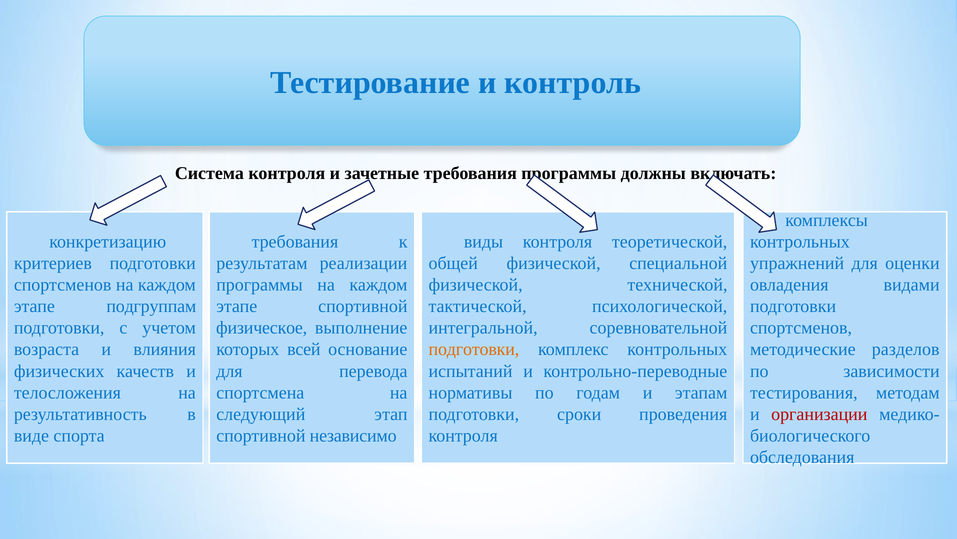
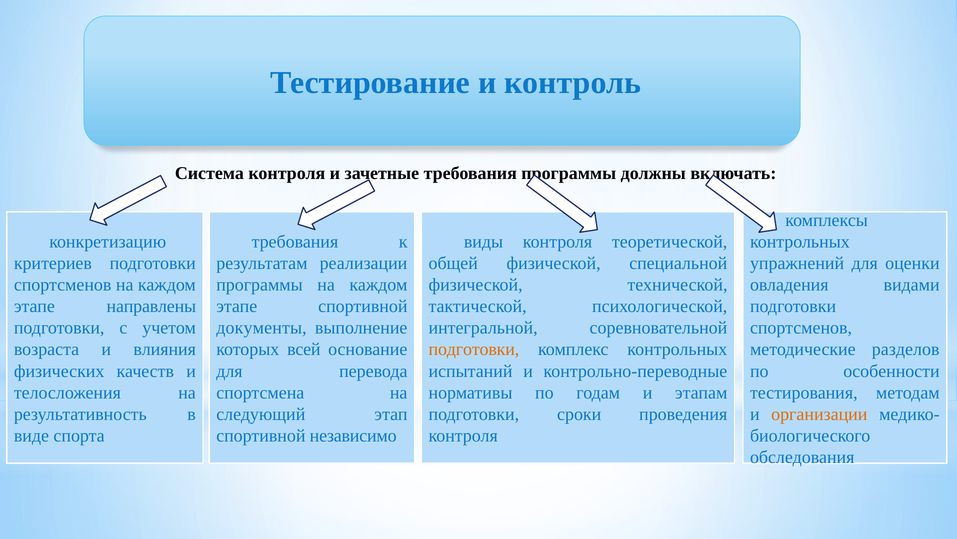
подгруппам: подгруппам -> направлены
физическое: физическое -> документы
зависимости: зависимости -> особенности
организации colour: red -> orange
